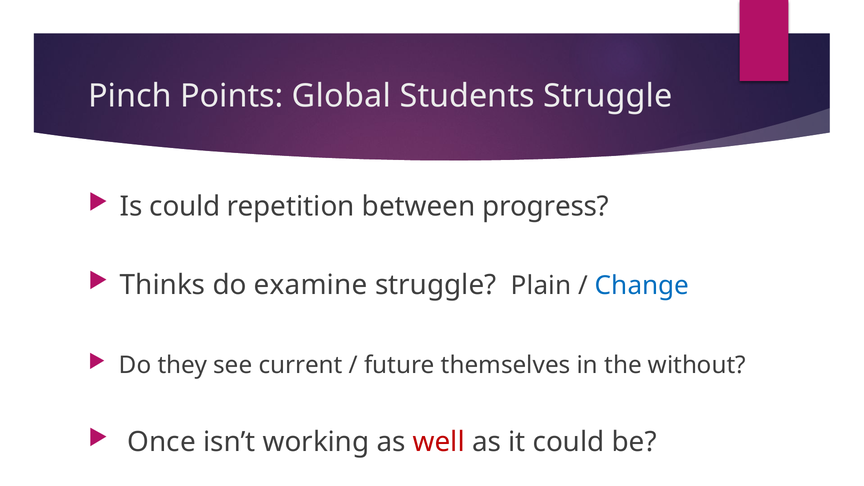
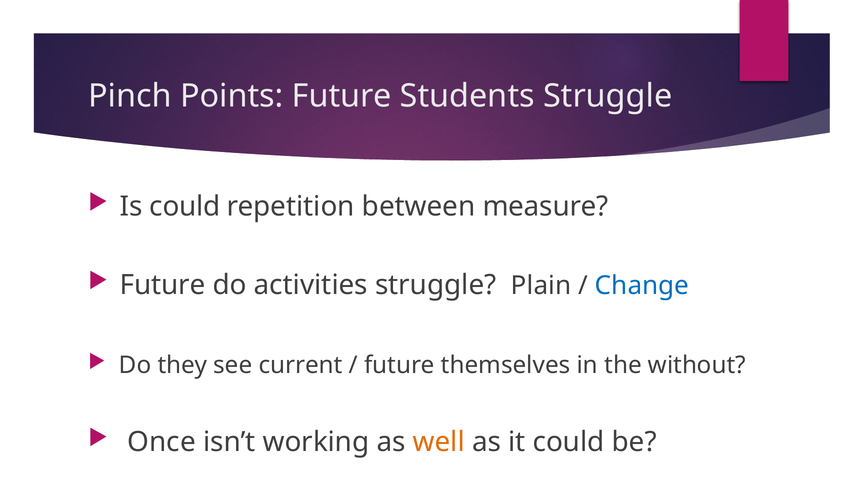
Points Global: Global -> Future
progress: progress -> measure
Thinks at (163, 285): Thinks -> Future
examine: examine -> activities
well colour: red -> orange
